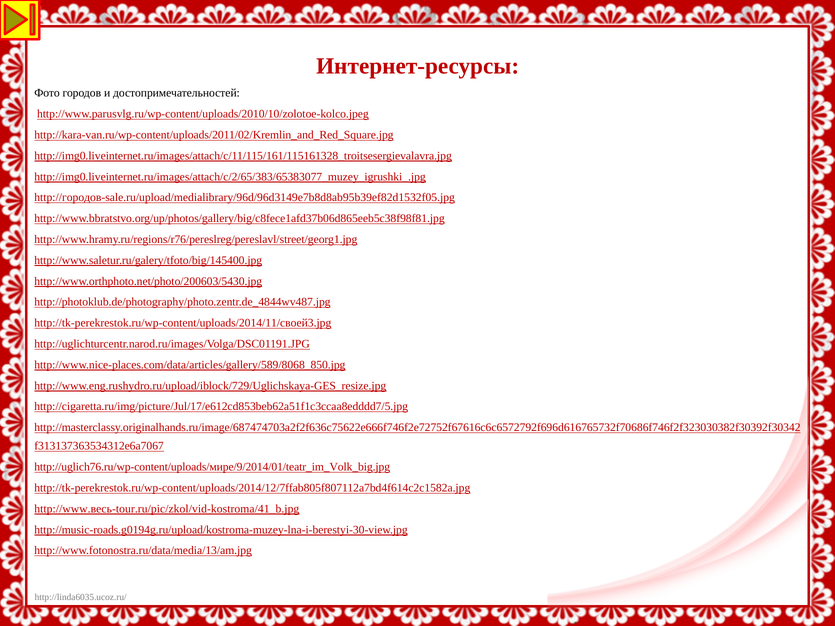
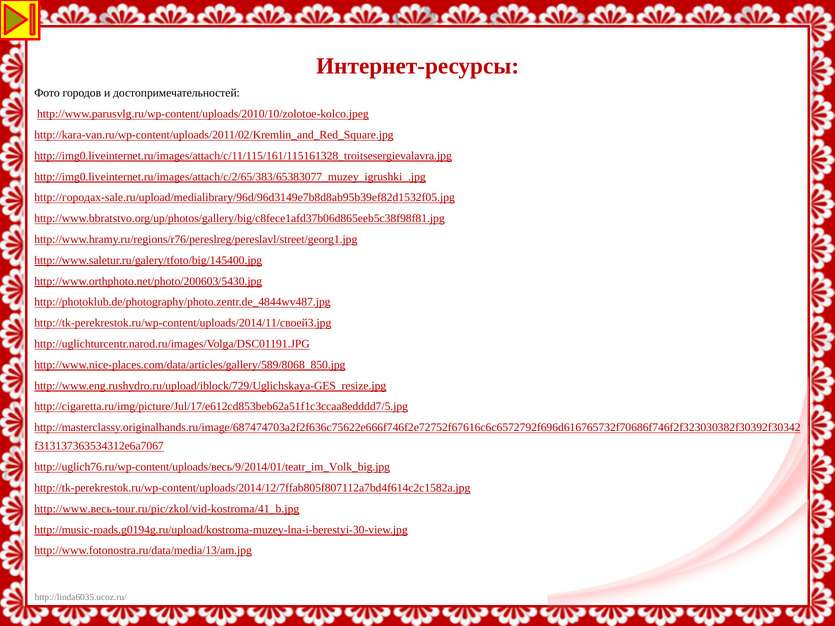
http://городов-sale.ru/upload/medialibrary/96d/96d3149e7b8d8ab95b39ef82d1532f05.jpg: http://городов-sale.ru/upload/medialibrary/96d/96d3149e7b8d8ab95b39ef82d1532f05.jpg -> http://городах-sale.ru/upload/medialibrary/96d/96d3149e7b8d8ab95b39ef82d1532f05.jpg
http://uglich76.ru/wp-content/uploads/мире/9/2014/01/teatr_im_Volk_big.jpg: http://uglich76.ru/wp-content/uploads/мире/9/2014/01/teatr_im_Volk_big.jpg -> http://uglich76.ru/wp-content/uploads/весь/9/2014/01/teatr_im_Volk_big.jpg
